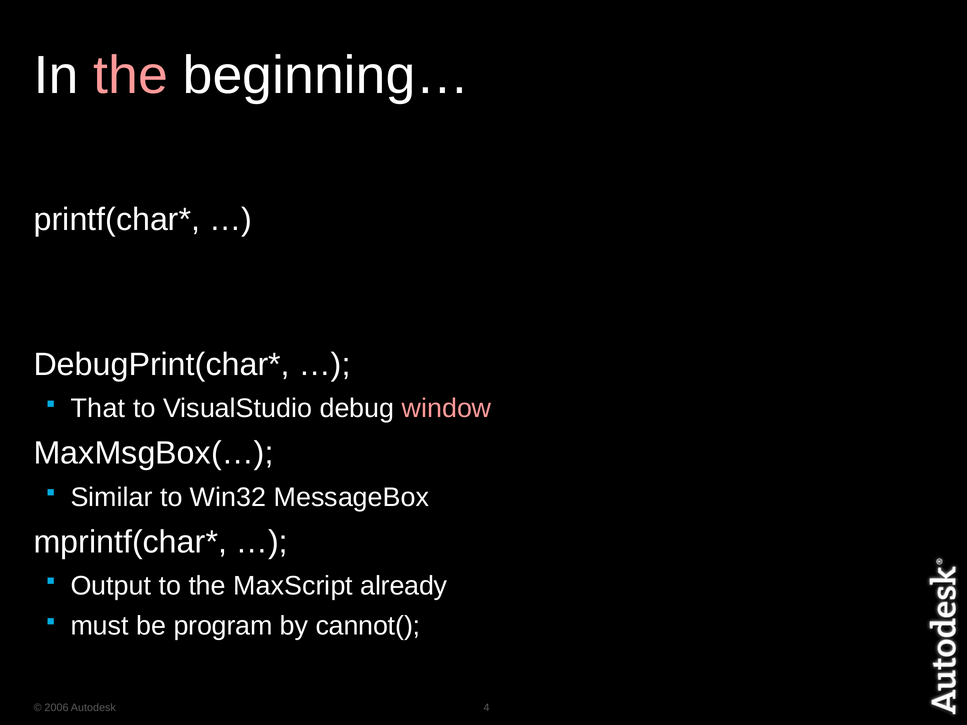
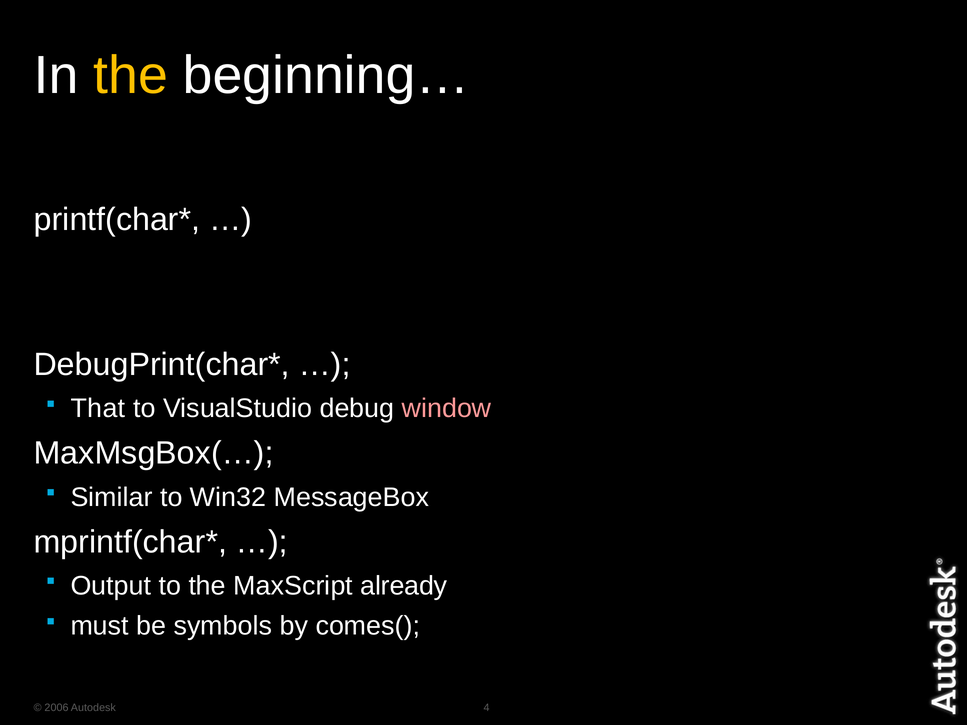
the at (131, 76) colour: pink -> yellow
program: program -> symbols
cannot(: cannot( -> comes(
